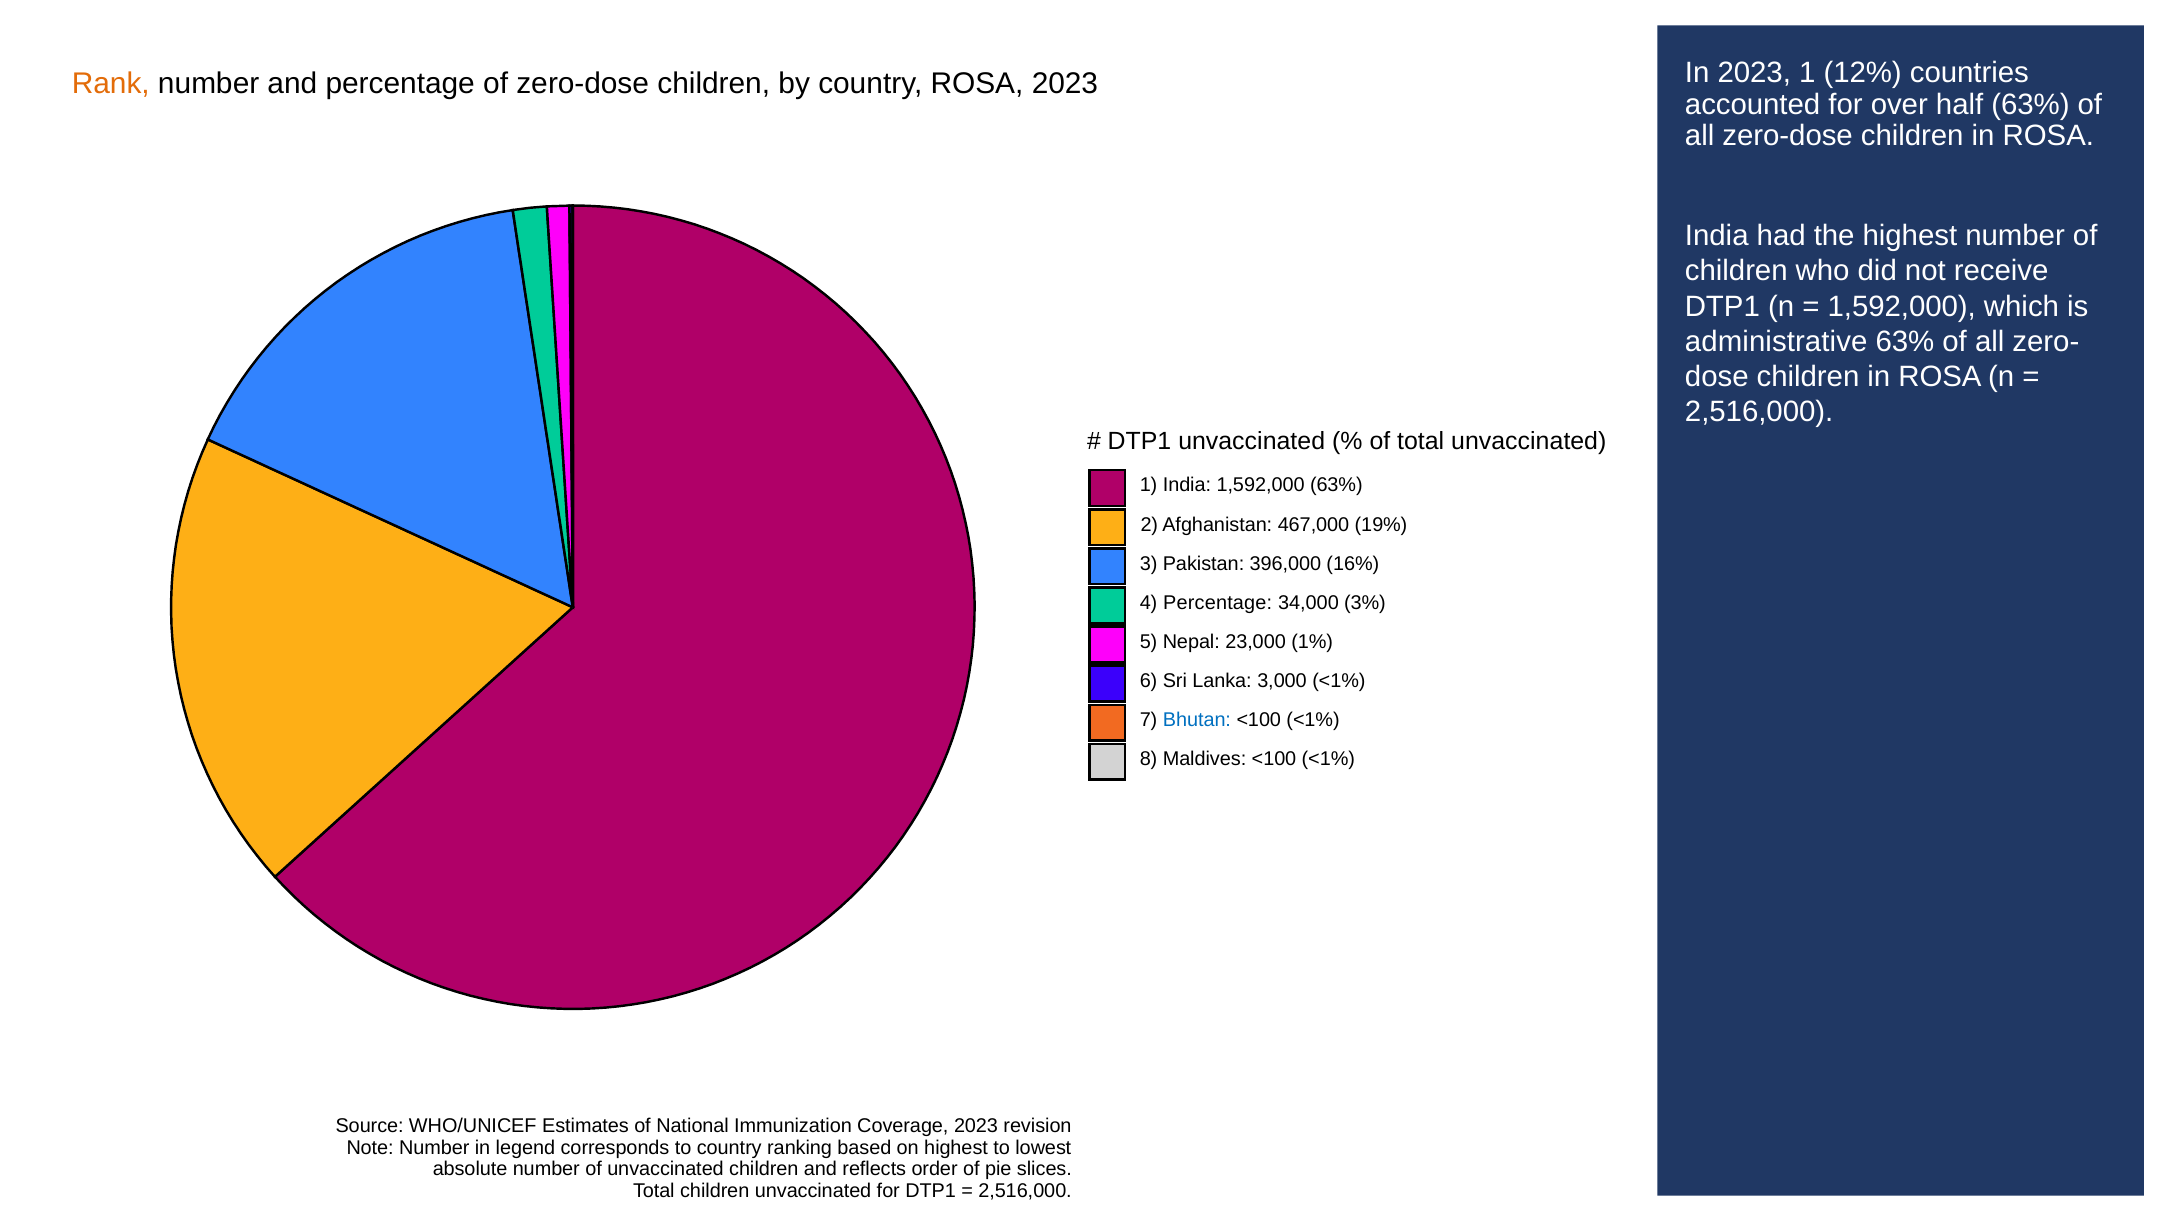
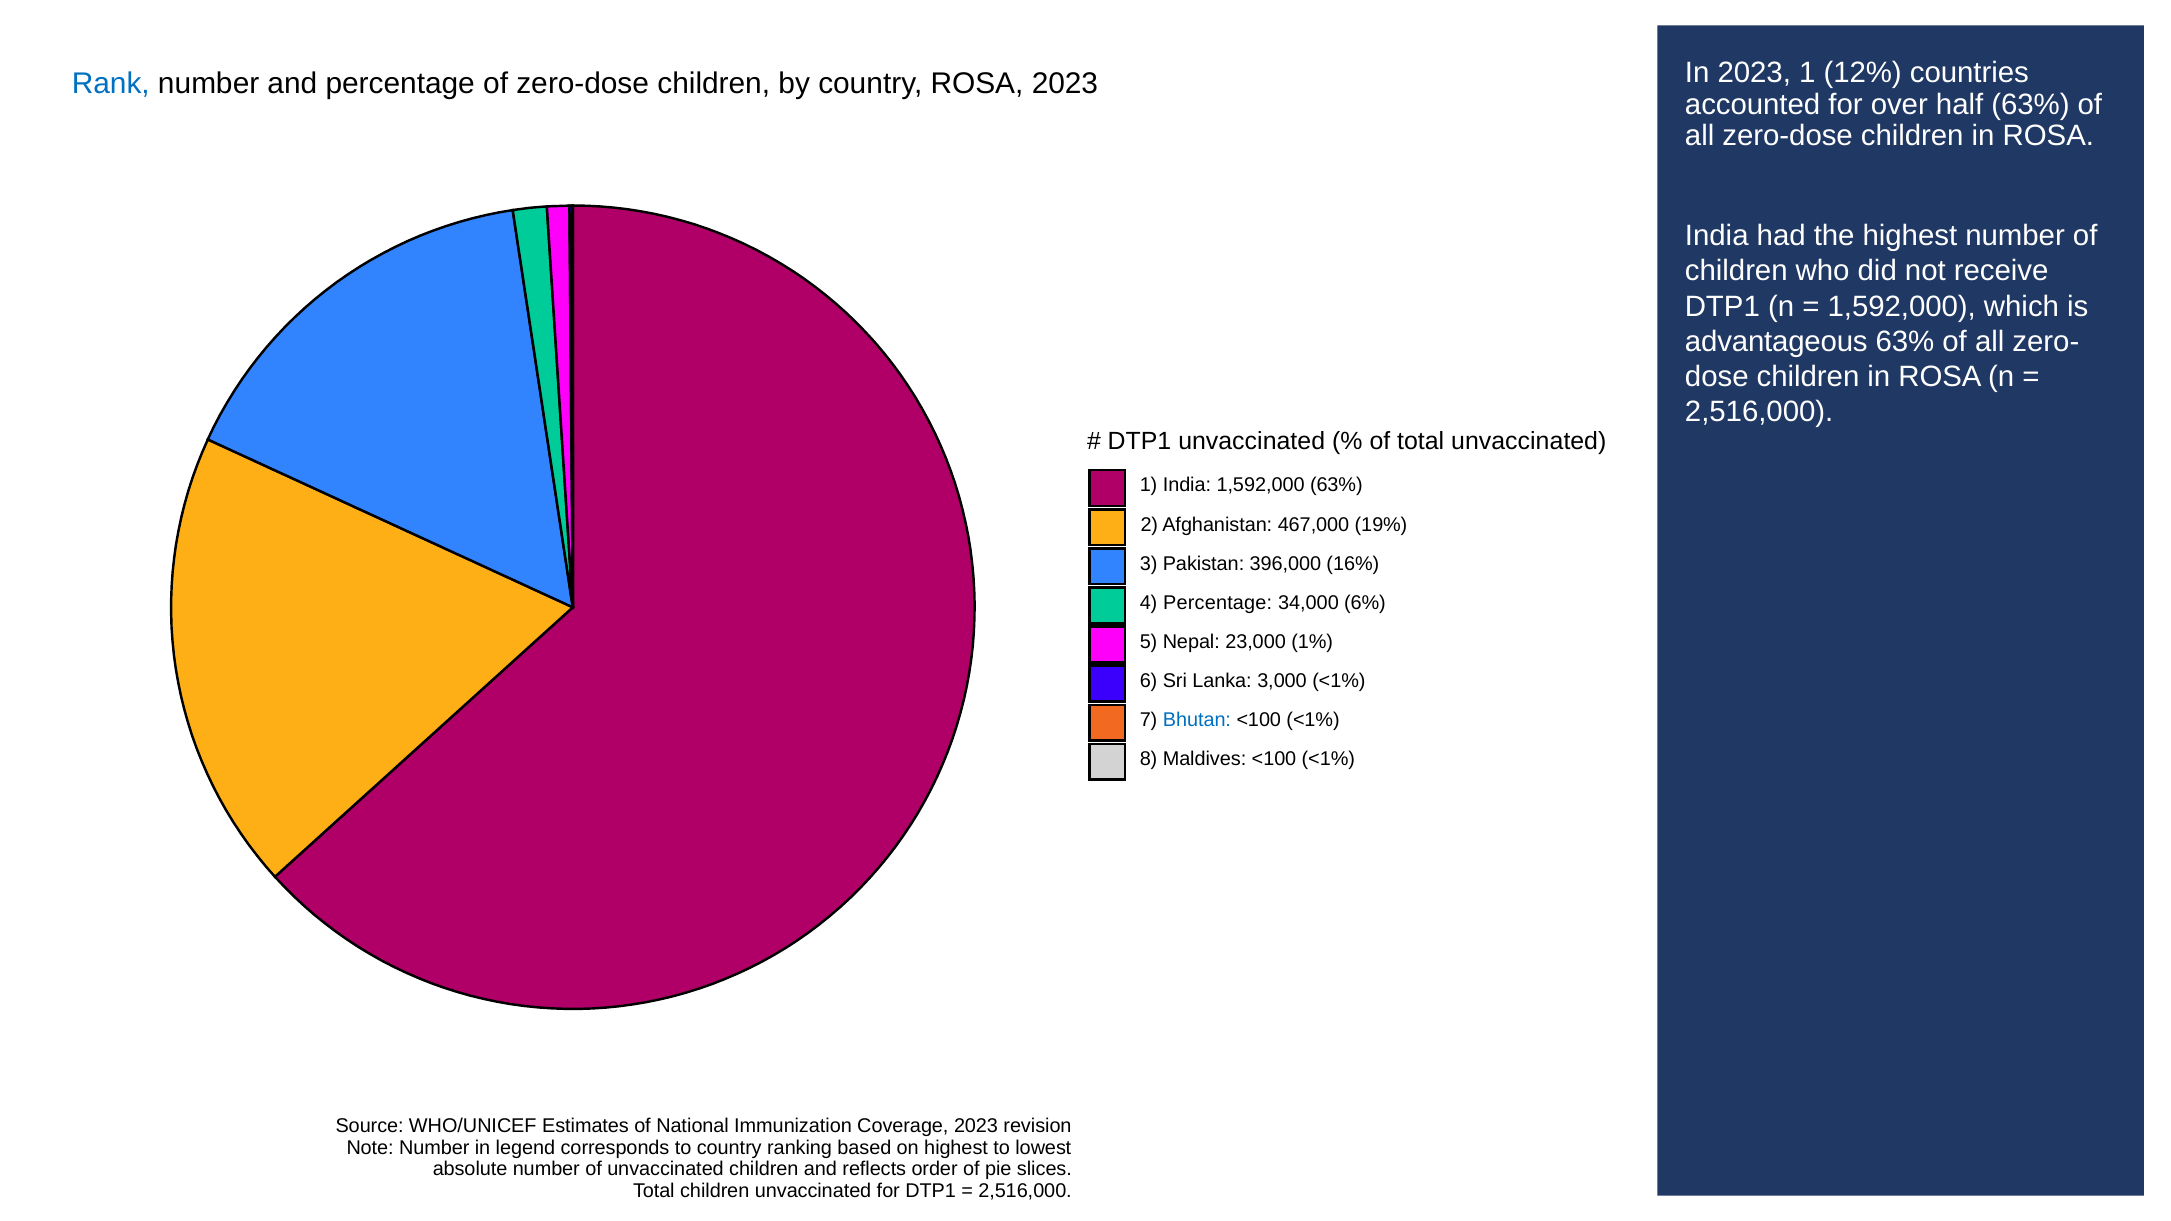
Rank colour: orange -> blue
administrative: administrative -> advantageous
3%: 3% -> 6%
